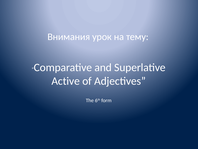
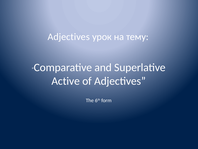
Внимания at (69, 37): Внимания -> Adjectives
